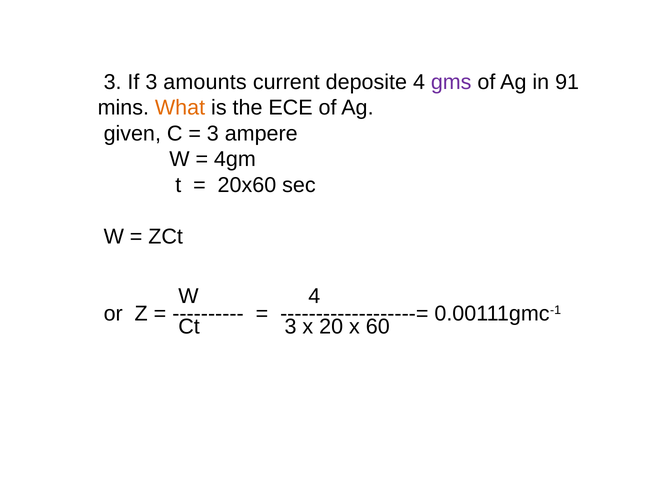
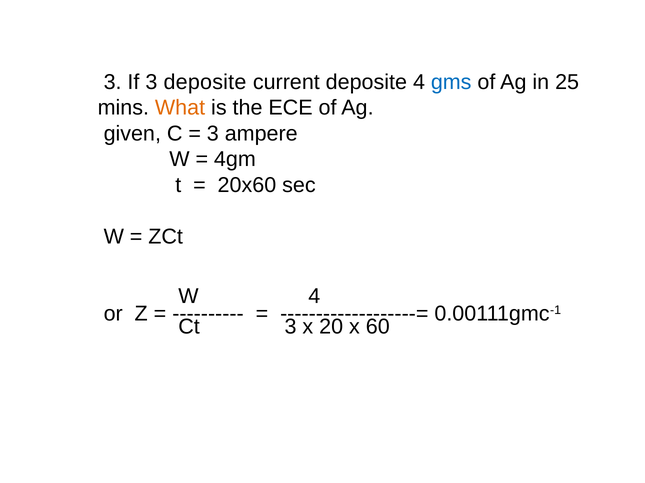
3 amounts: amounts -> deposite
gms colour: purple -> blue
91: 91 -> 25
